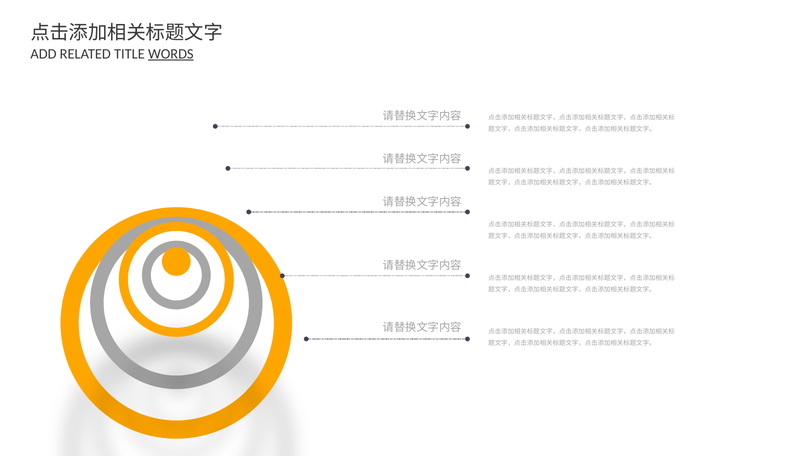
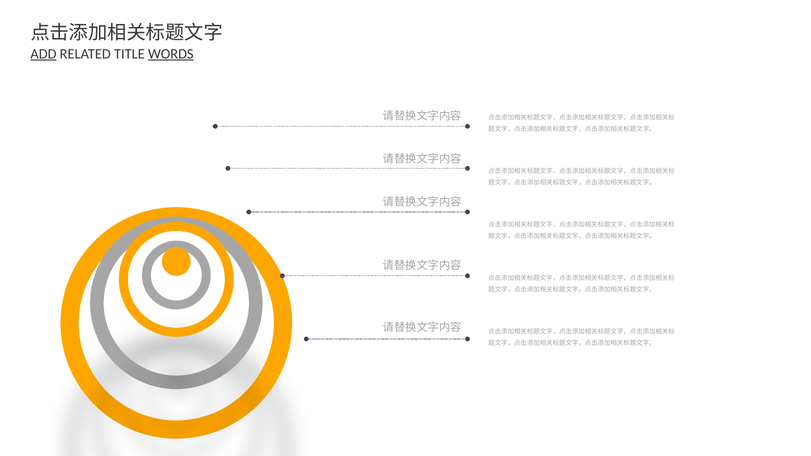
ADD underline: none -> present
